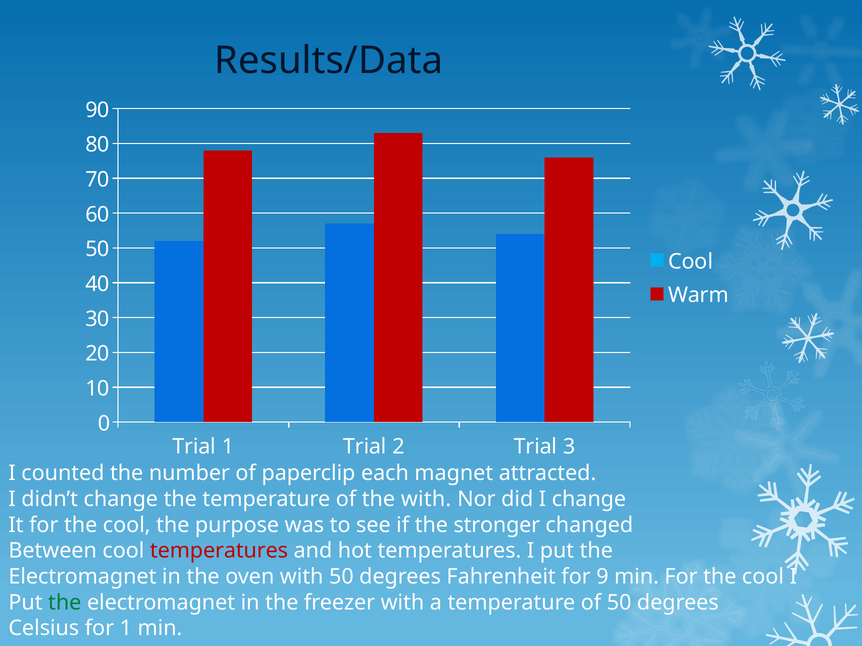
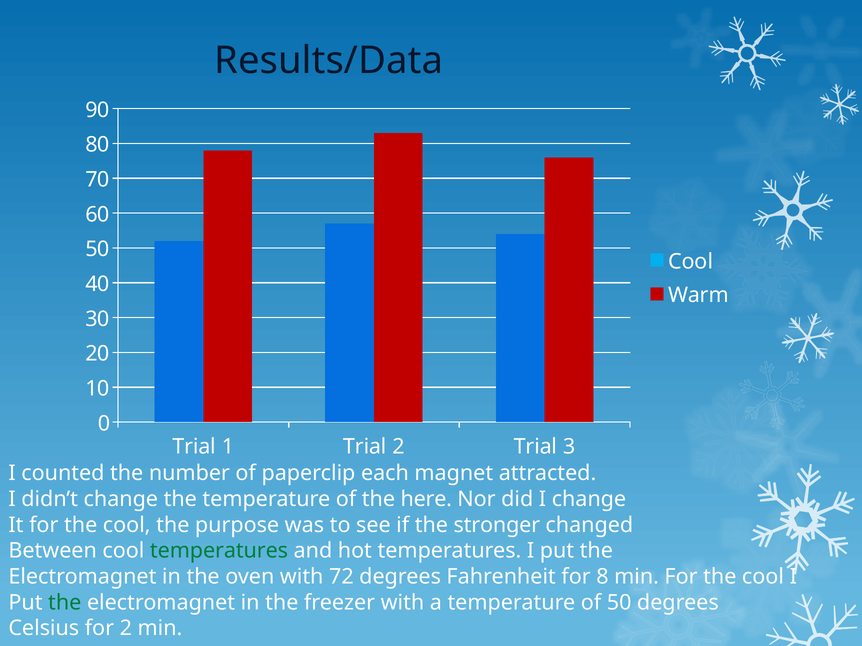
the with: with -> here
temperatures at (219, 551) colour: red -> green
with 50: 50 -> 72
9: 9 -> 8
for 1: 1 -> 2
